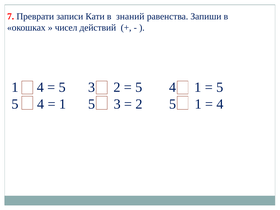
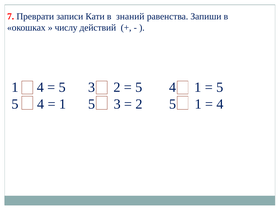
чисел: чисел -> числу
